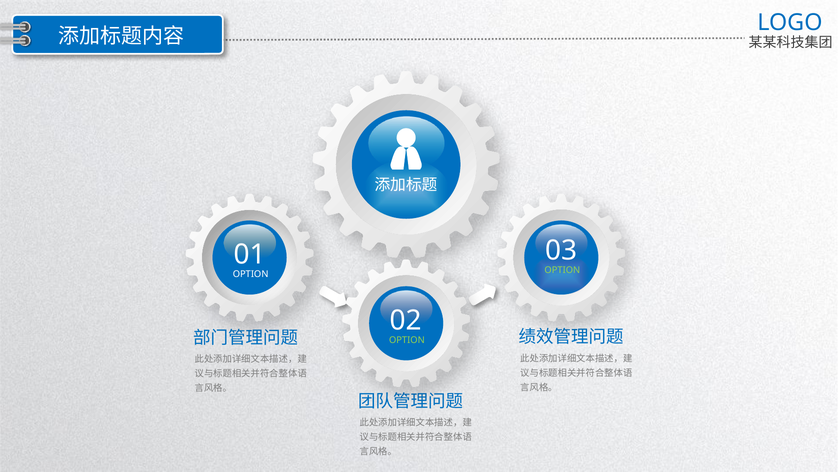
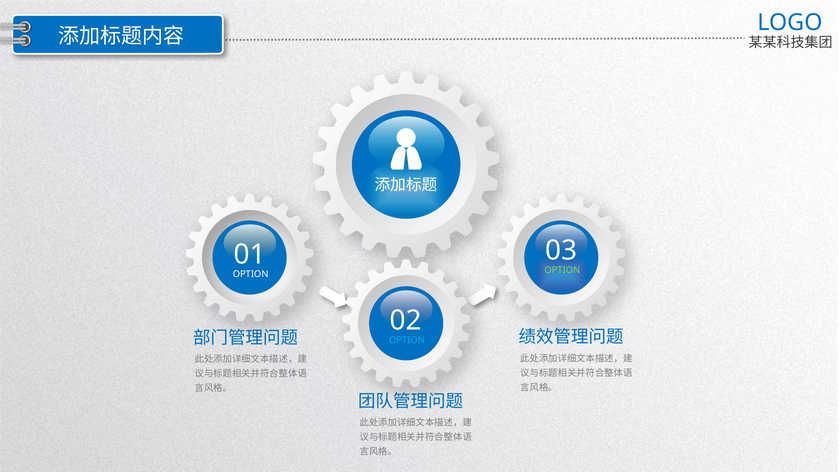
OPTION at (407, 340) colour: light green -> light blue
